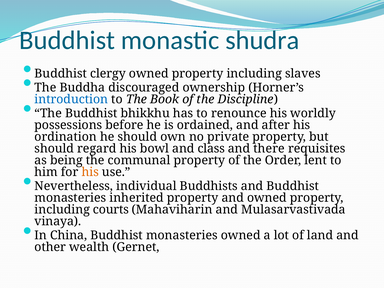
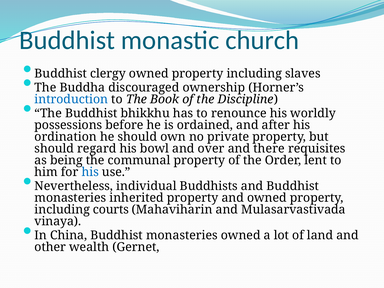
shudra: shudra -> church
class: class -> over
his at (90, 172) colour: orange -> blue
